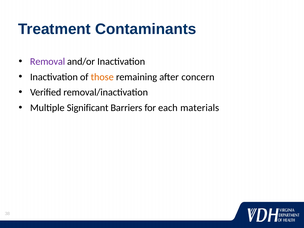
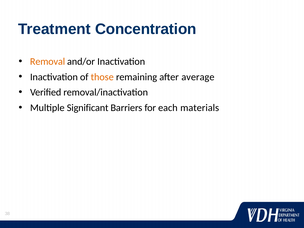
Contaminants: Contaminants -> Concentration
Removal colour: purple -> orange
concern: concern -> average
